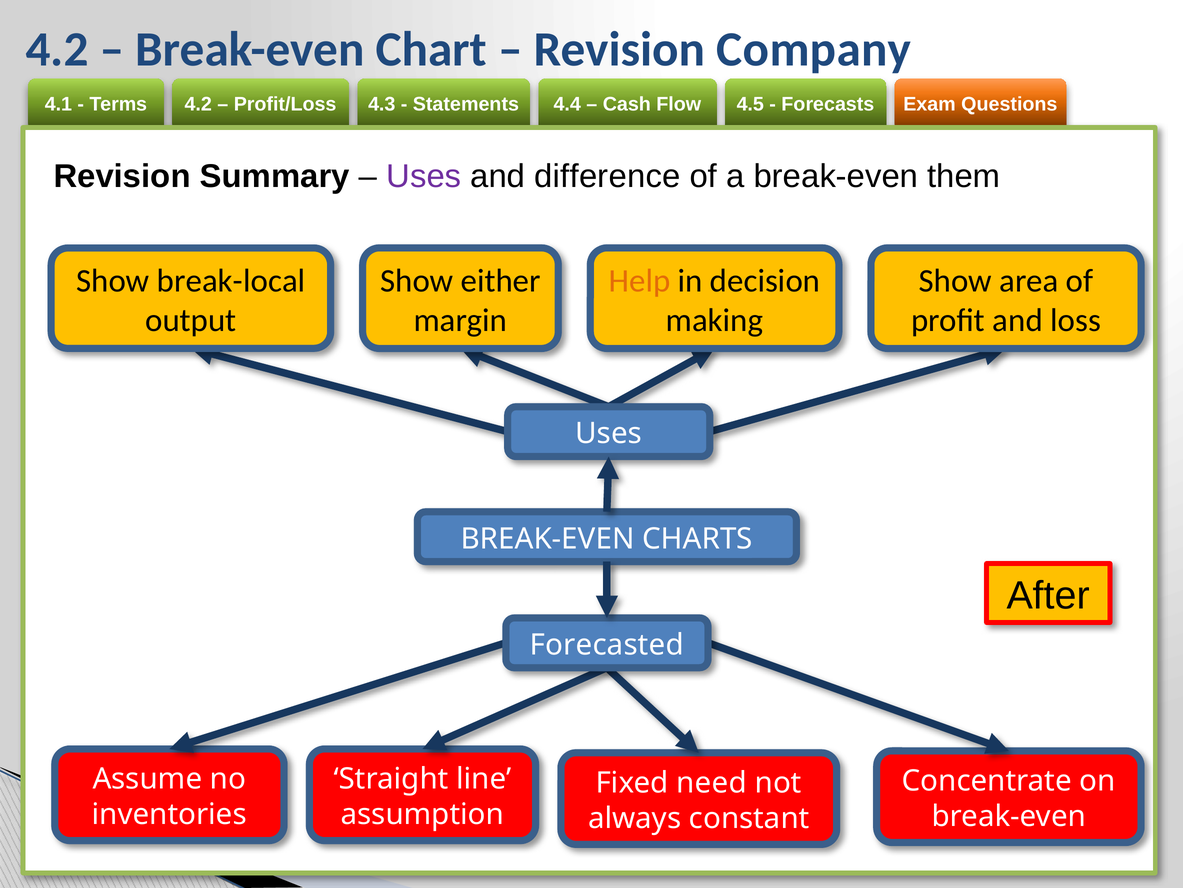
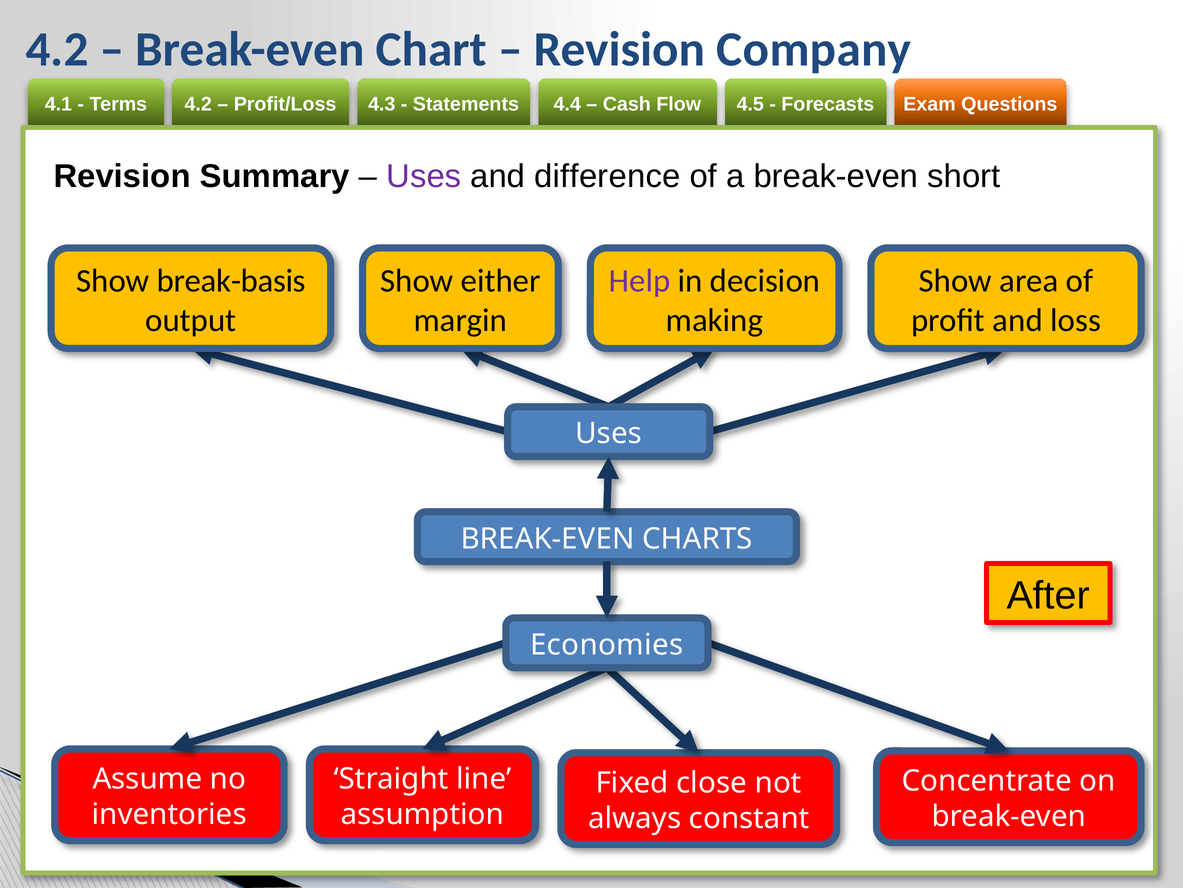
them: them -> short
break-local: break-local -> break-basis
Help colour: orange -> purple
Forecasted: Forecasted -> Economies
need: need -> close
